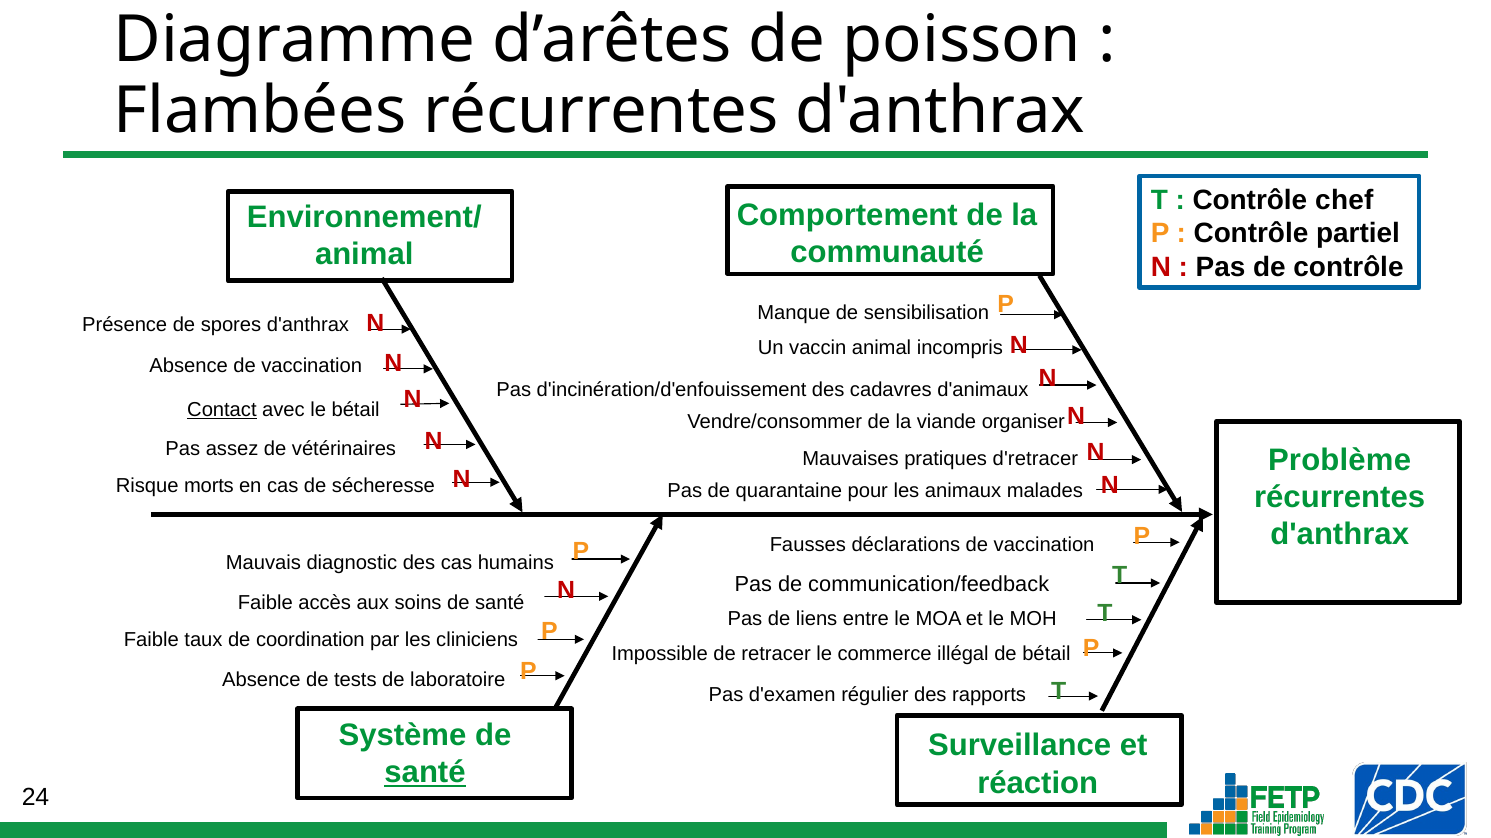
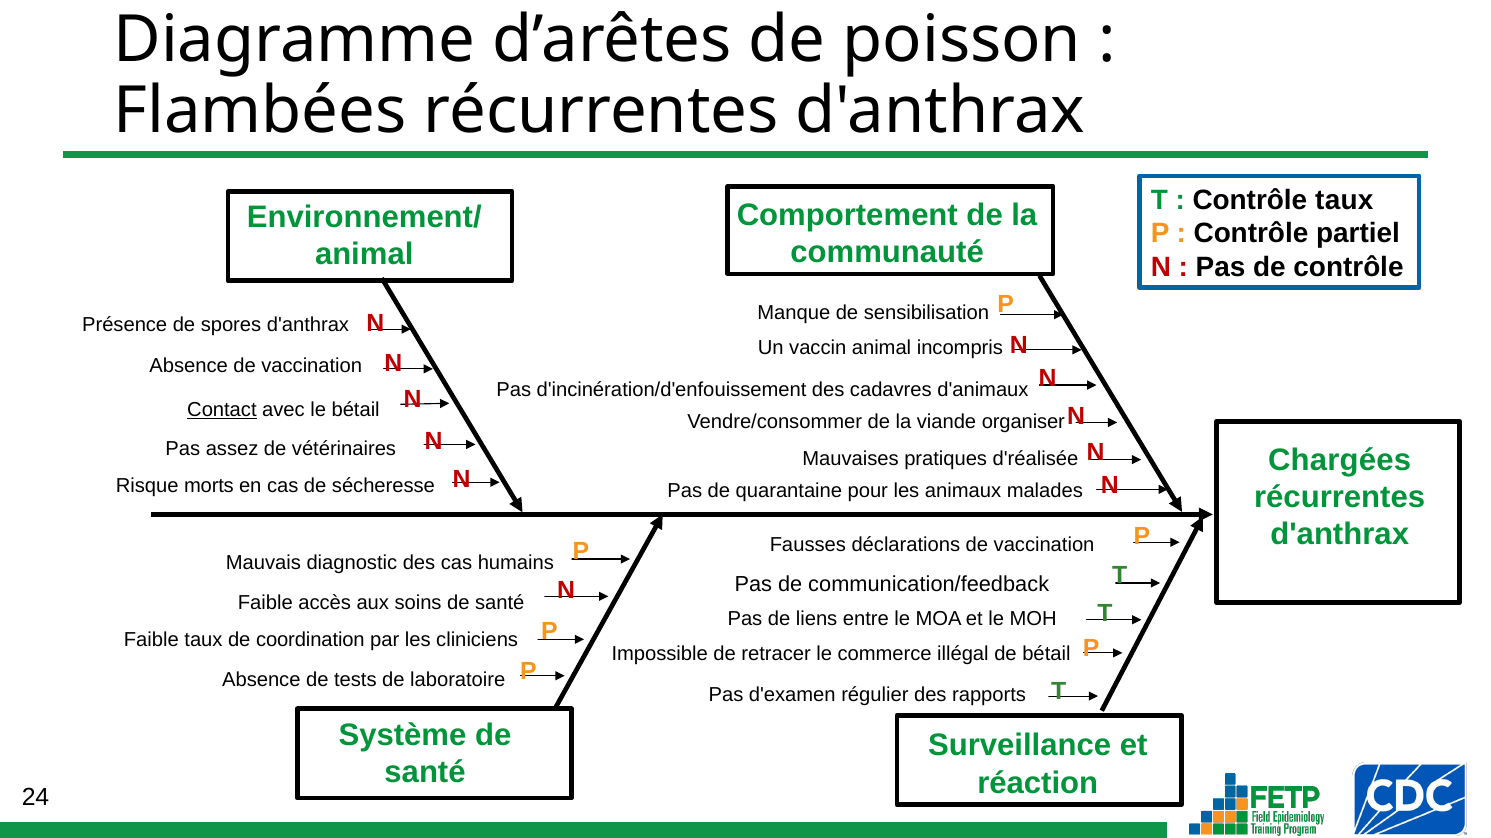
Contrôle chef: chef -> taux
Problème: Problème -> Chargées
d'retracer: d'retracer -> d'réalisée
santé at (425, 773) underline: present -> none
